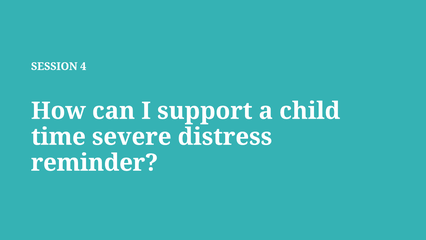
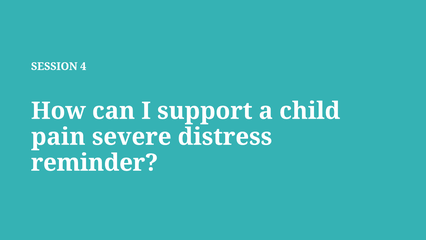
time: time -> pain
